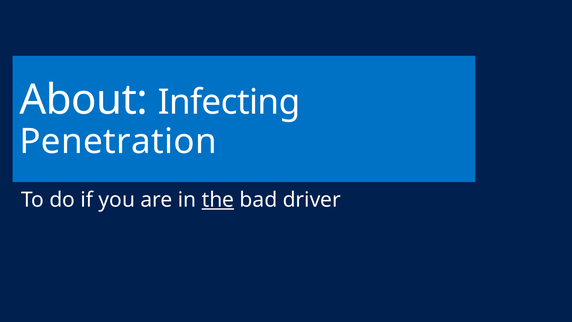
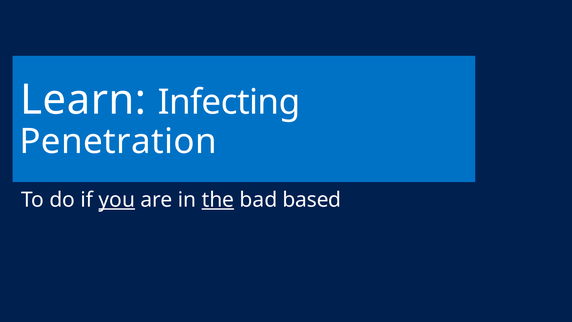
About: About -> Learn
you underline: none -> present
driver: driver -> based
